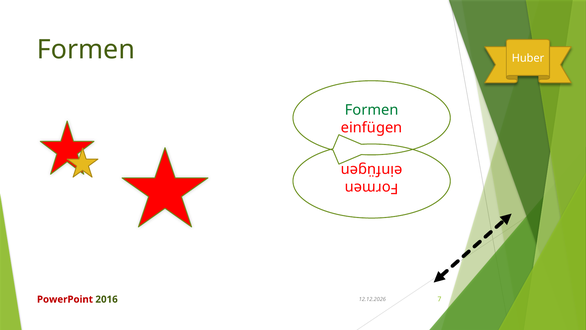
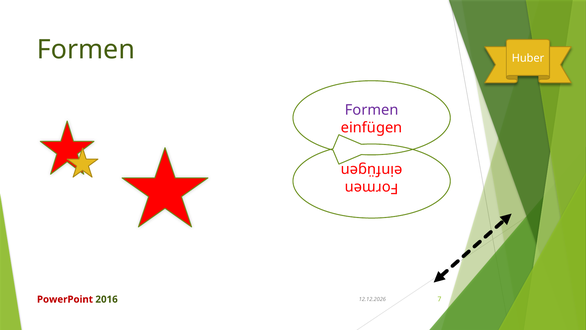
Formen at (372, 110) colour: green -> purple
